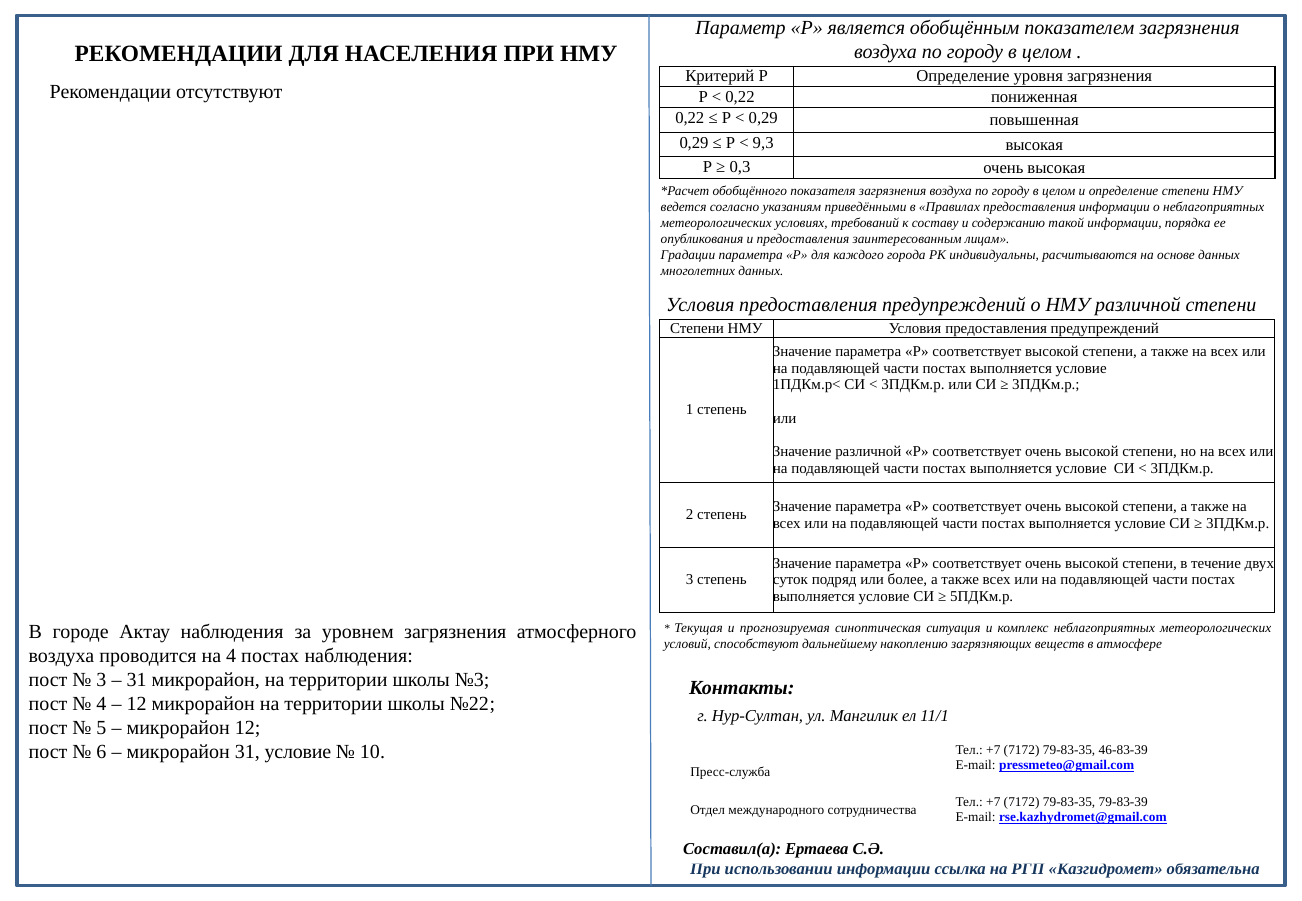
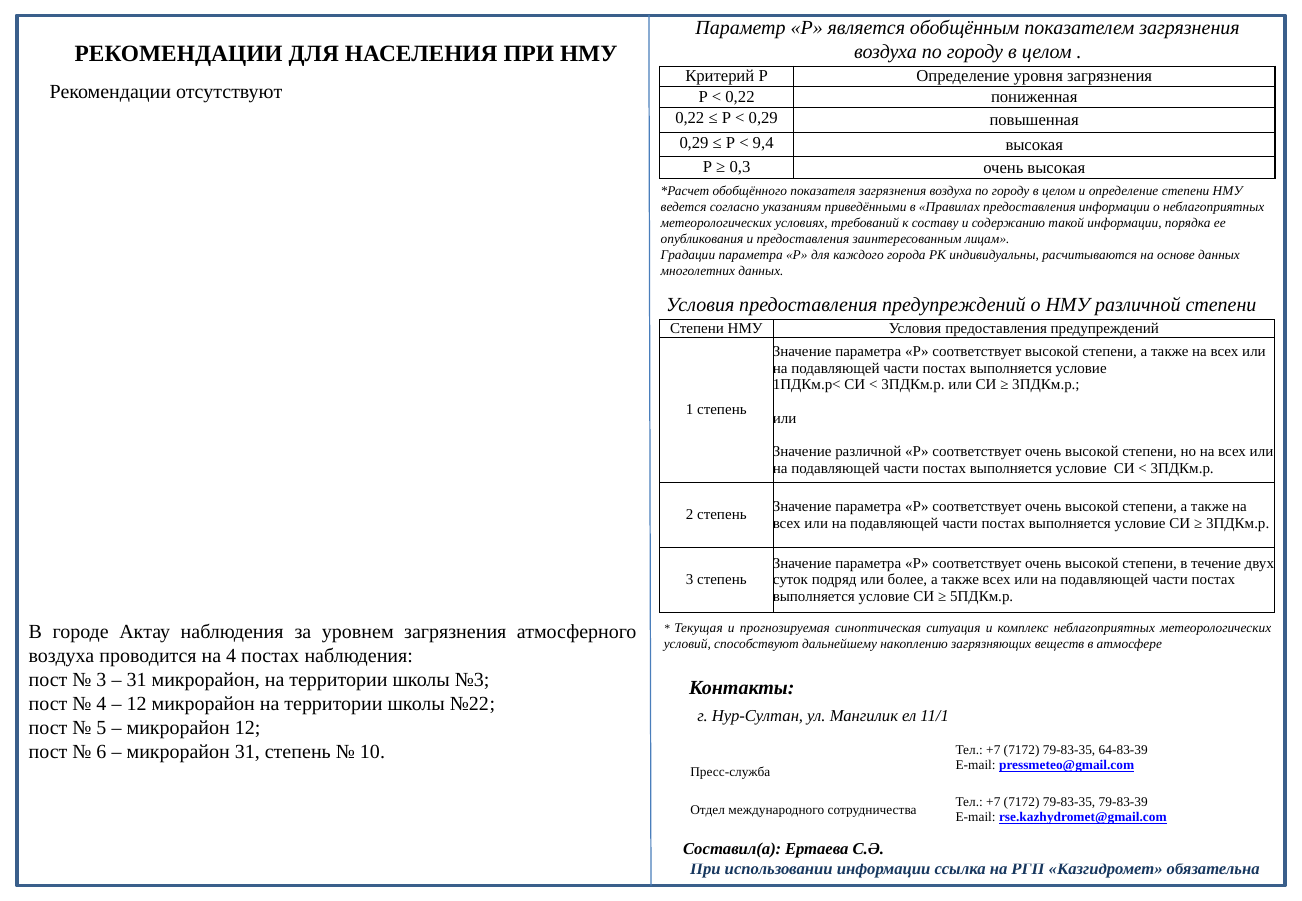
9,3: 9,3 -> 9,4
31 условие: условие -> степень
46-83-39: 46-83-39 -> 64-83-39
